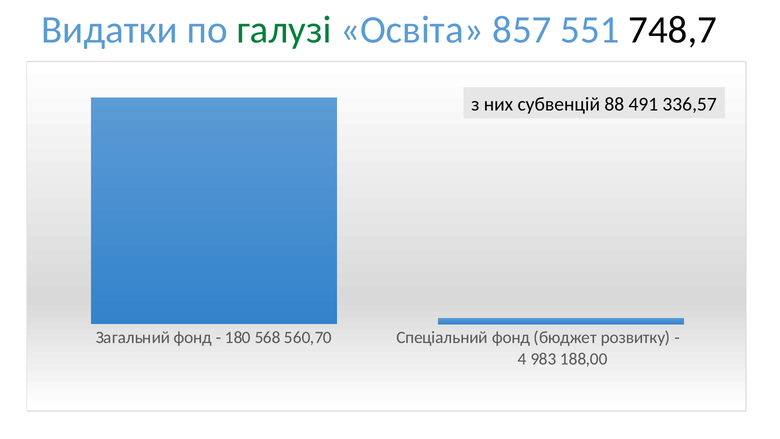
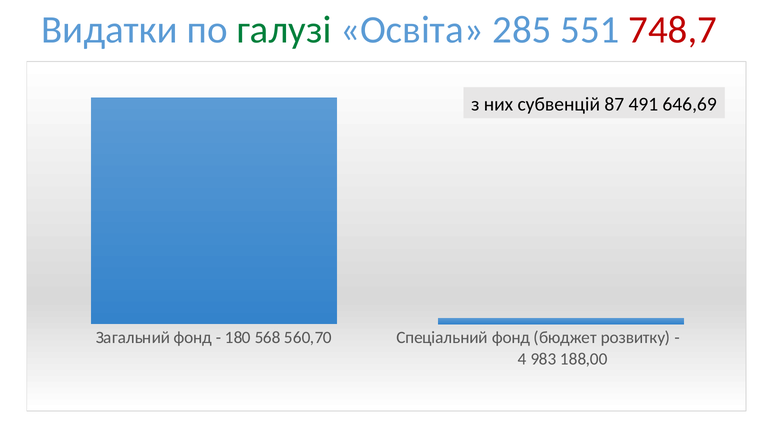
857: 857 -> 285
748,7 colour: black -> red
88: 88 -> 87
336,57: 336,57 -> 646,69
